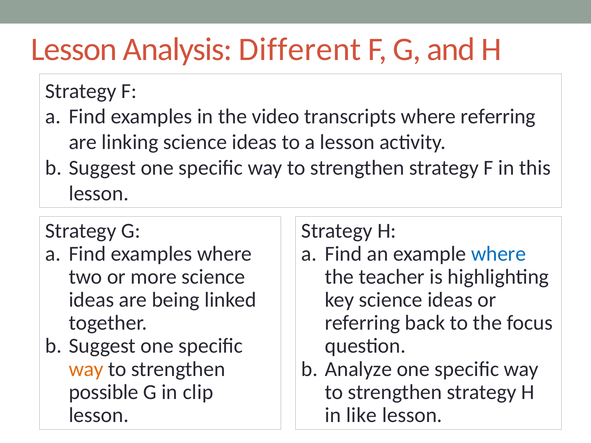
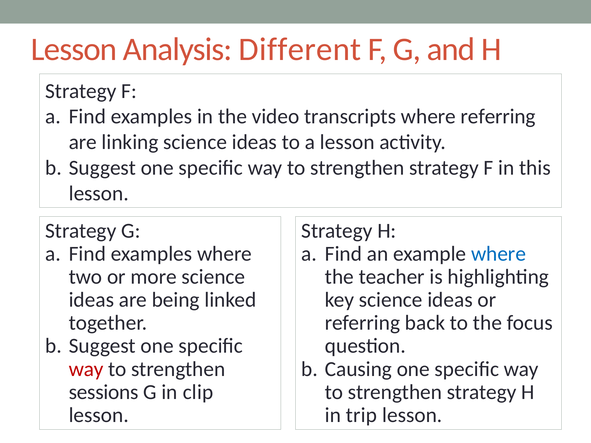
way at (86, 369) colour: orange -> red
Analyze: Analyze -> Causing
possible: possible -> sessions
like: like -> trip
